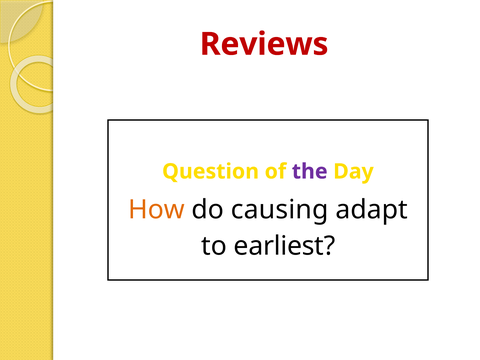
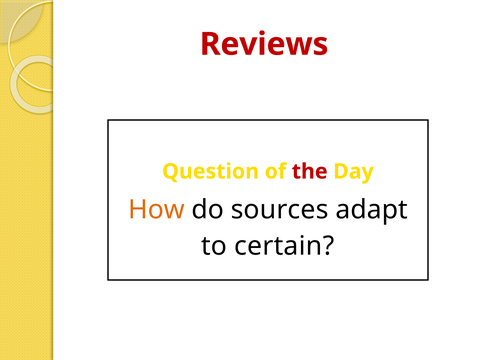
the colour: purple -> red
causing: causing -> sources
earliest: earliest -> certain
